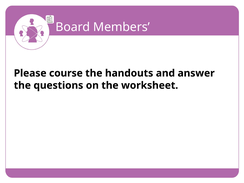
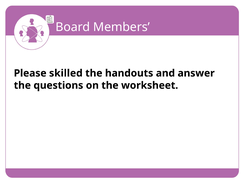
course: course -> skilled
